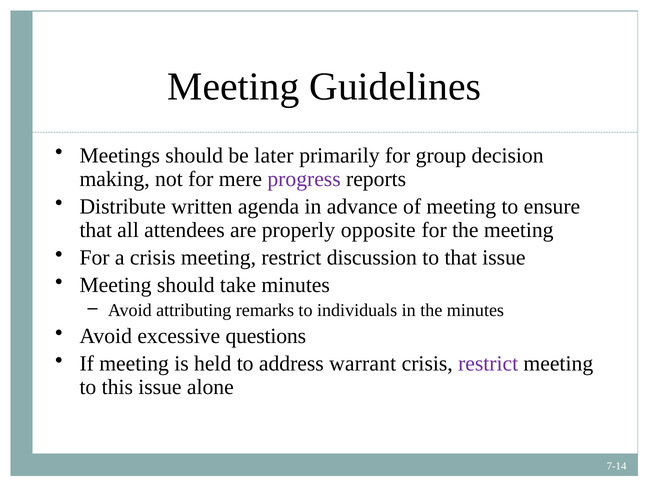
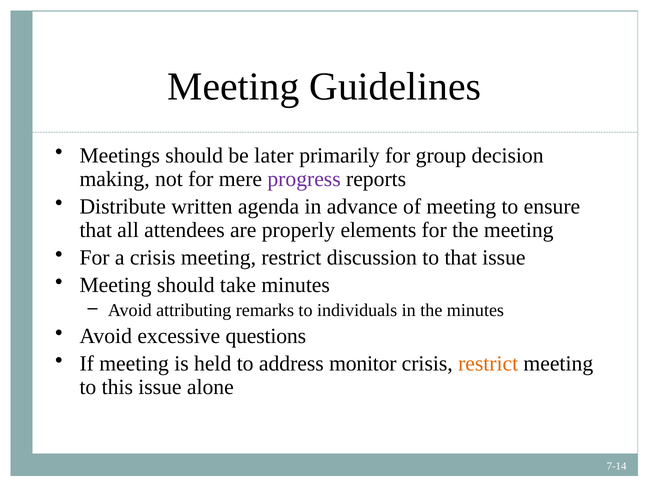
opposite: opposite -> elements
warrant: warrant -> monitor
restrict at (488, 364) colour: purple -> orange
